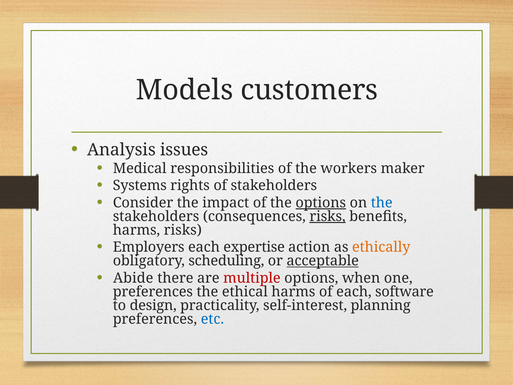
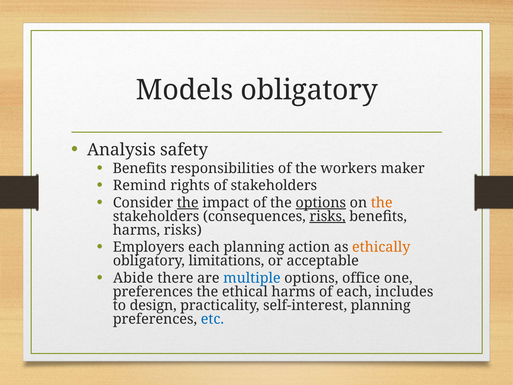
Models customers: customers -> obligatory
issues: issues -> safety
Medical at (140, 168): Medical -> Benefits
Systems: Systems -> Remind
the at (188, 203) underline: none -> present
the at (382, 203) colour: blue -> orange
each expertise: expertise -> planning
scheduling: scheduling -> limitations
acceptable underline: present -> none
multiple colour: red -> blue
when: when -> office
software: software -> includes
